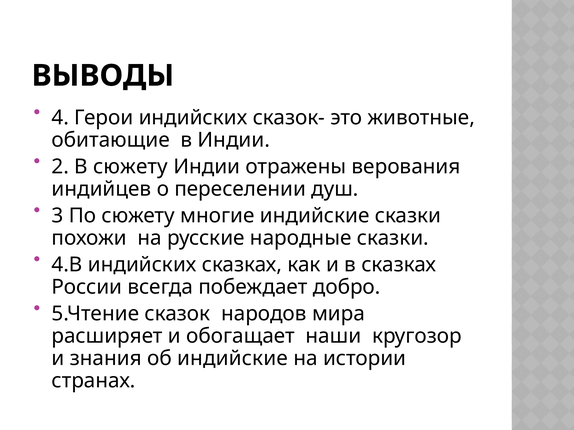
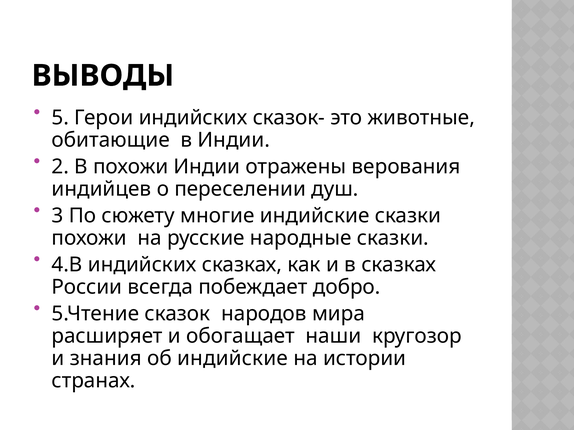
4: 4 -> 5
В сюжету: сюжету -> похожи
